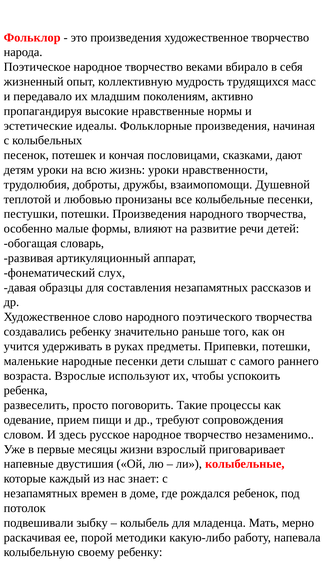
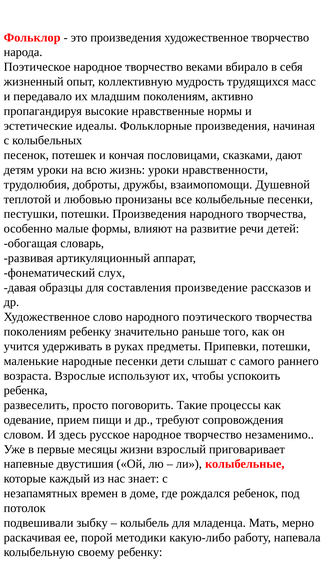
составления незапамятных: незапамятных -> произведение
создавались at (35, 332): создавались -> поколениям
